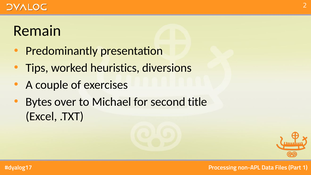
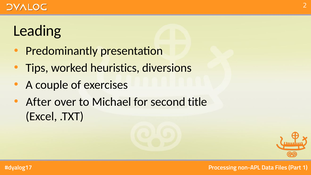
Remain: Remain -> Leading
Bytes: Bytes -> After
